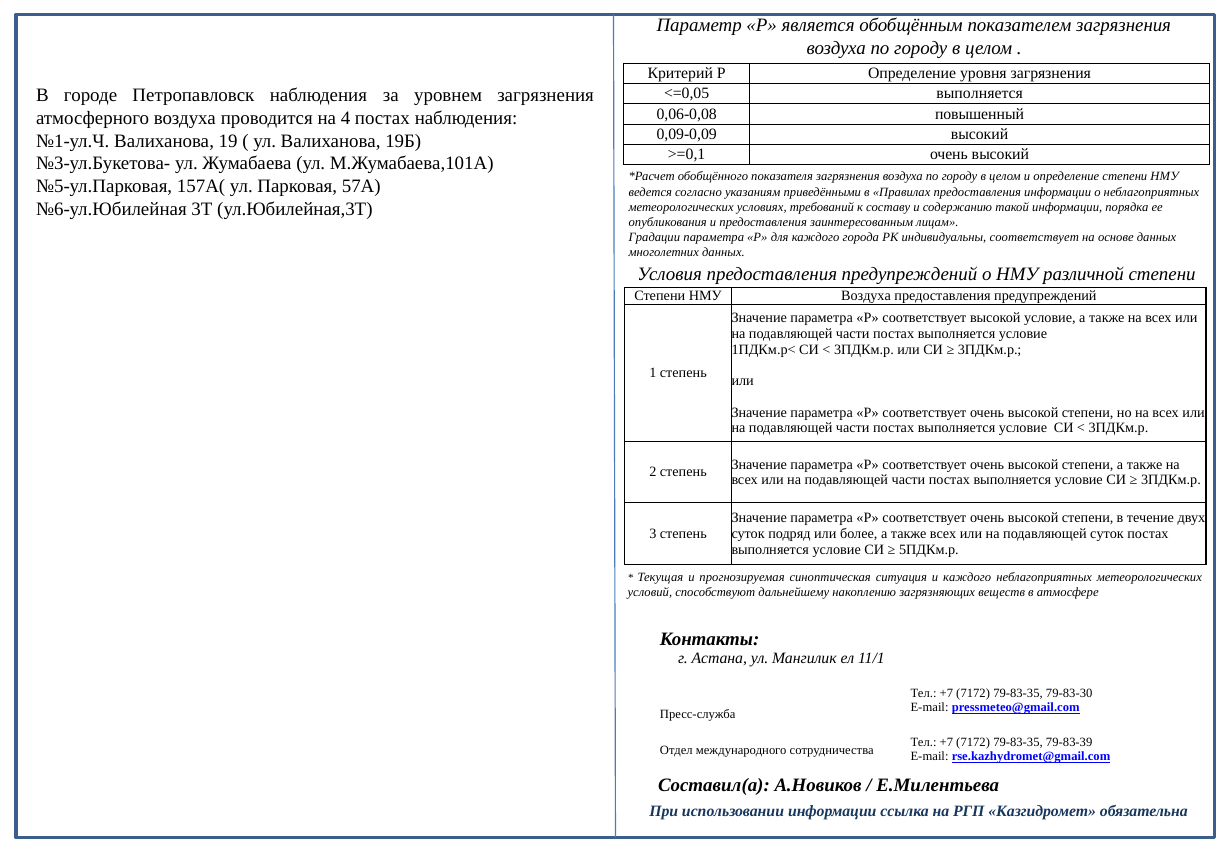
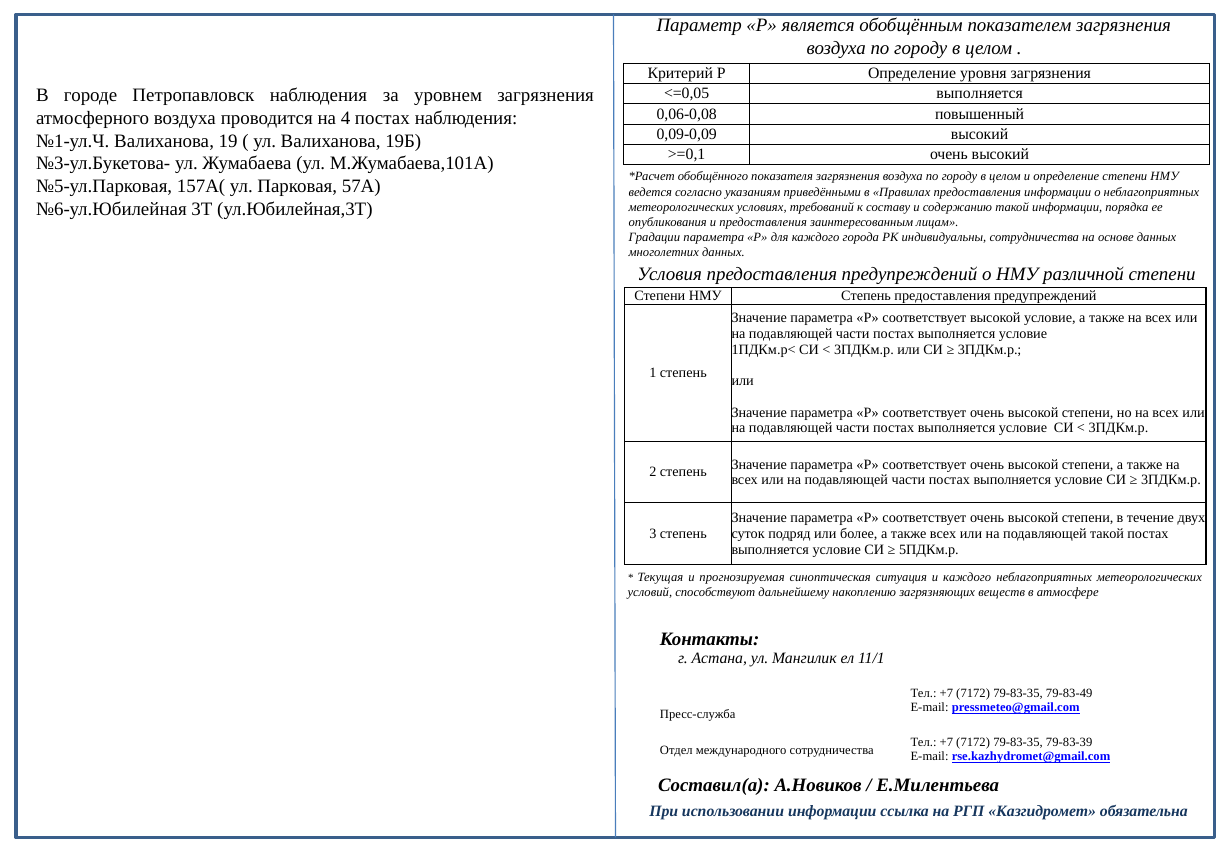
индивидуальны соответствует: соответствует -> сотрудничества
НМУ Воздуха: Воздуха -> Степень
подавляющей суток: суток -> такой
79-83-30: 79-83-30 -> 79-83-49
